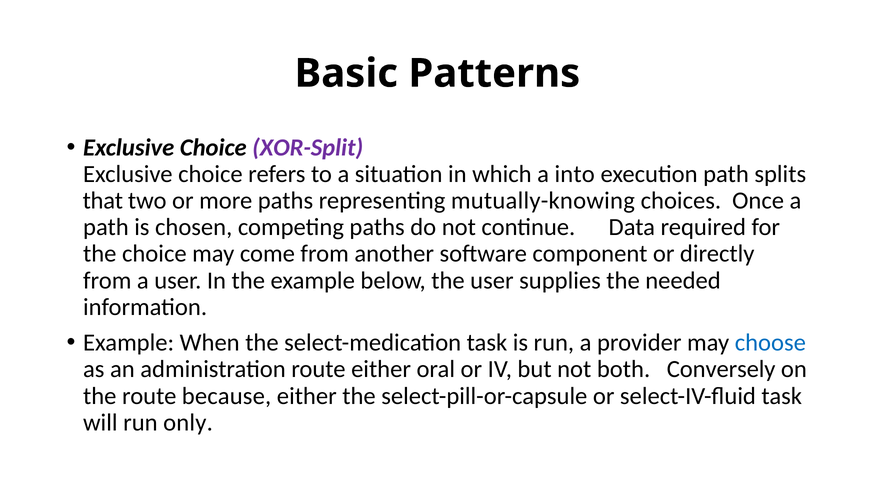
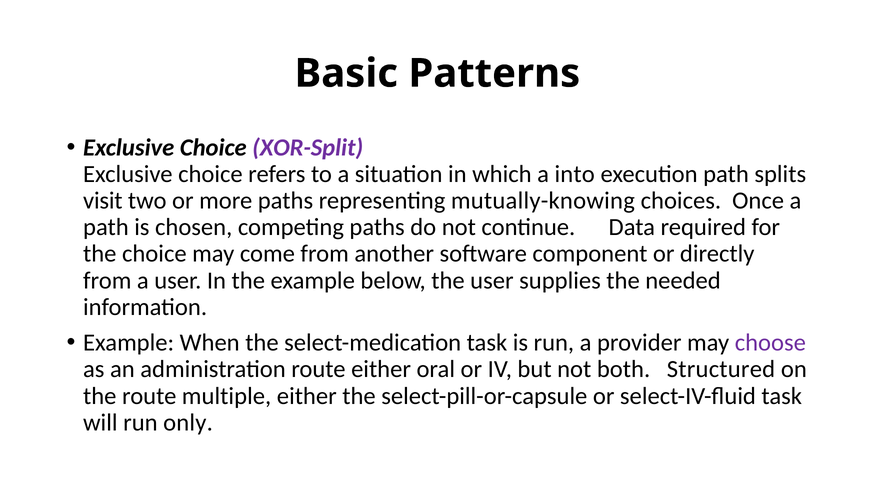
that: that -> visit
choose colour: blue -> purple
Conversely: Conversely -> Structured
because: because -> multiple
